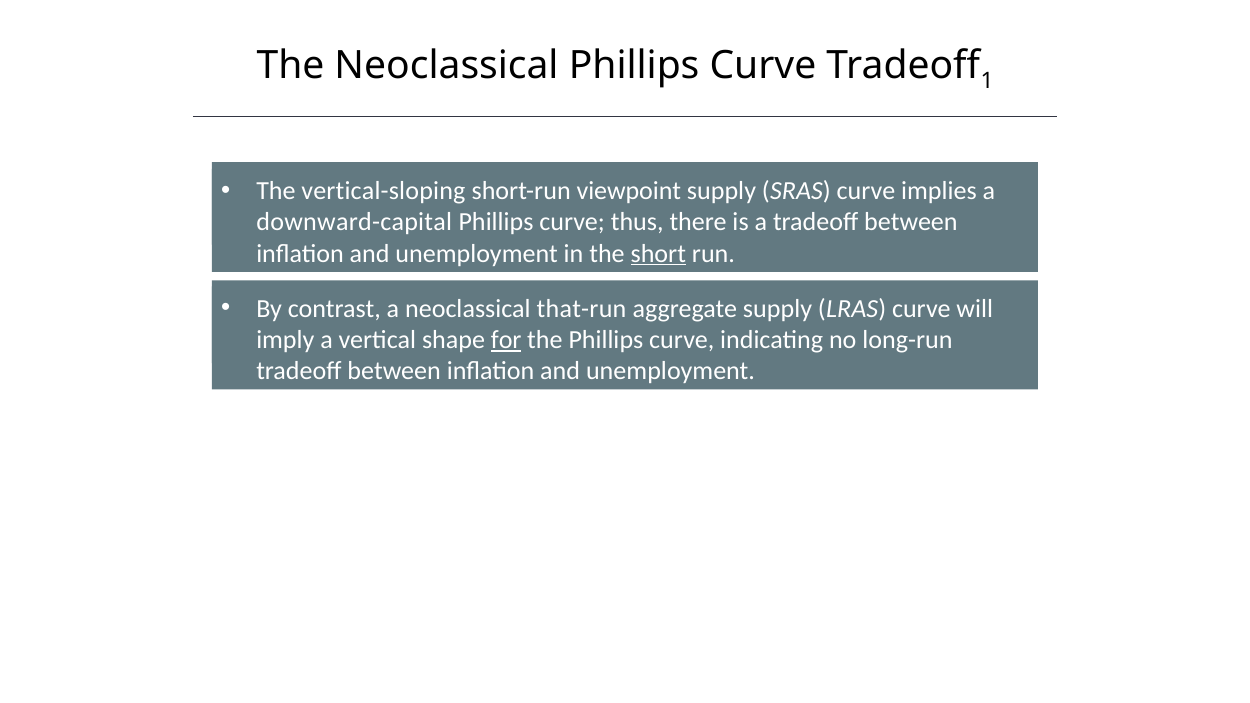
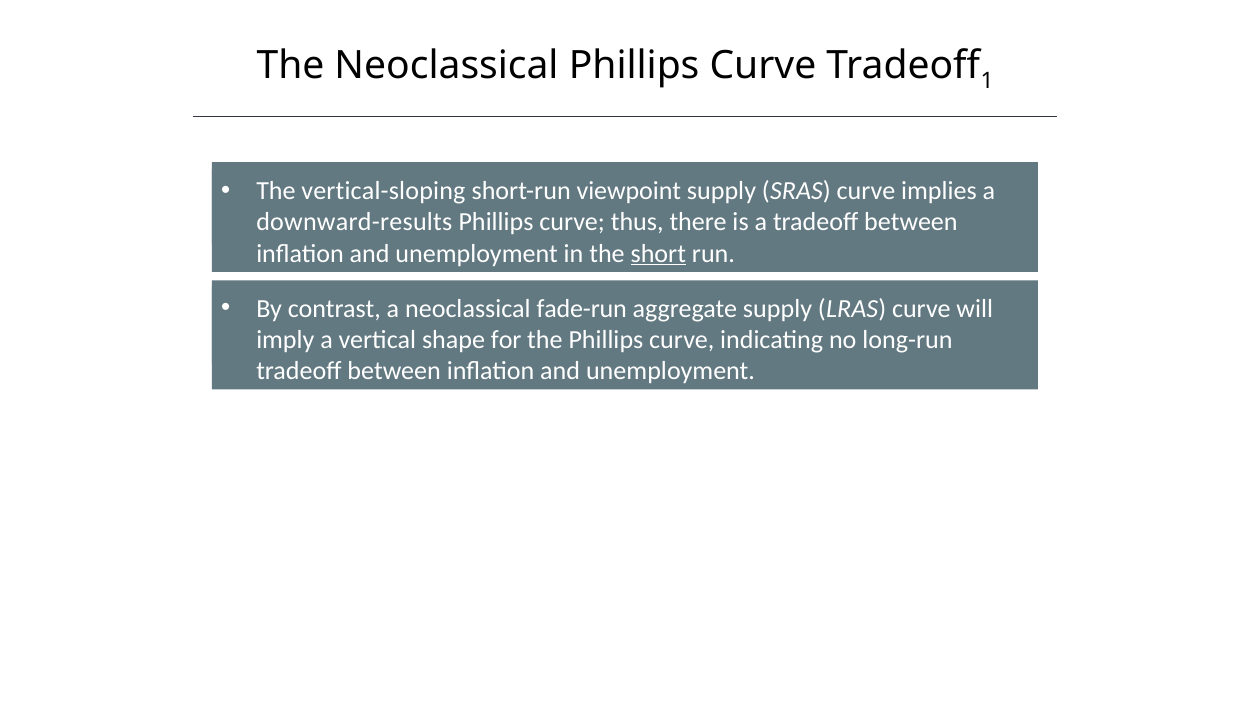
downward-capital: downward-capital -> downward-results
that-run: that-run -> fade-run
for underline: present -> none
